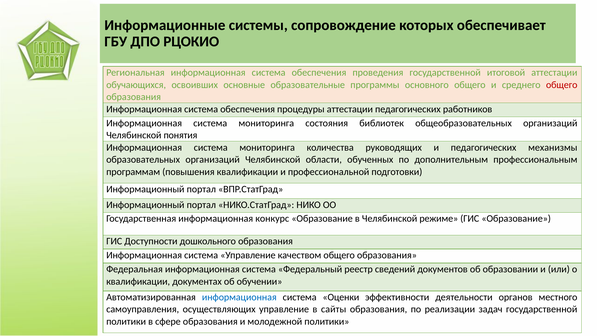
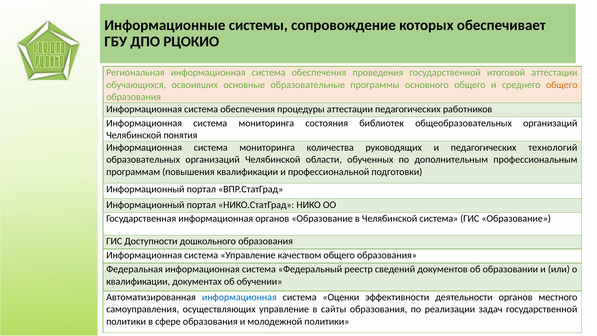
общего at (562, 85) colour: red -> orange
механизмы: механизмы -> технологий
информационная конкурс: конкурс -> органов
Челябинской режиме: режиме -> система
